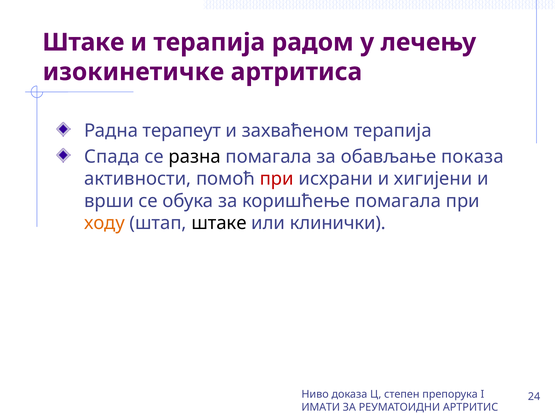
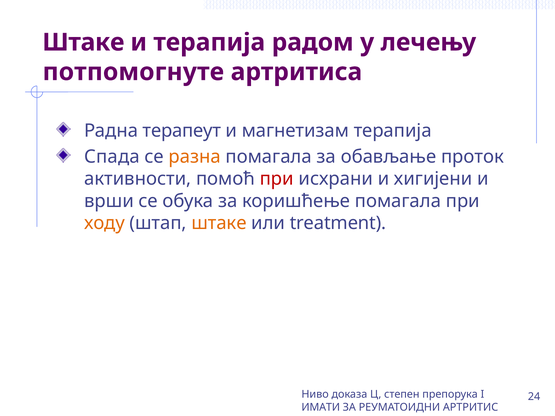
изокинетичке: изокинетичке -> потпомогнуте
захваћеном: захваћеном -> магнетизам
разна colour: black -> orange
показа: показа -> проток
штаке at (219, 223) colour: black -> orange
клинички: клинички -> treatment
